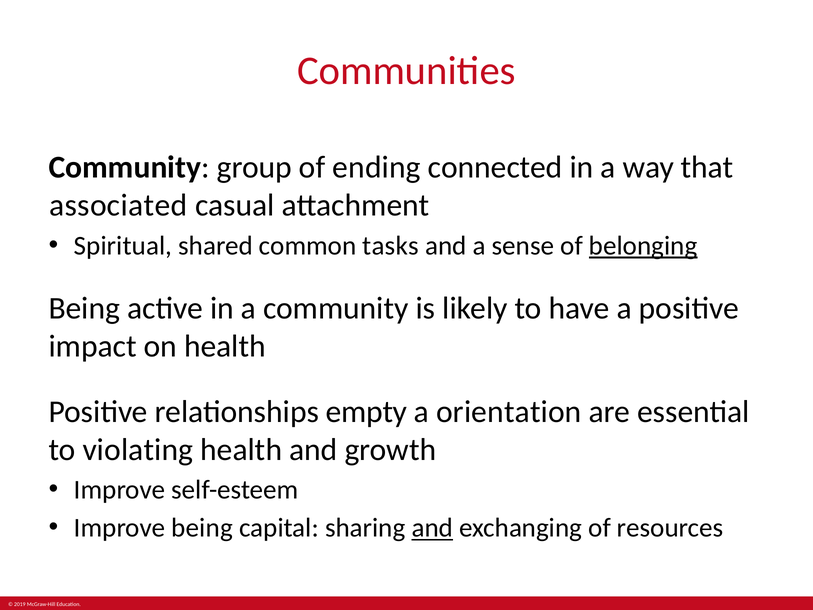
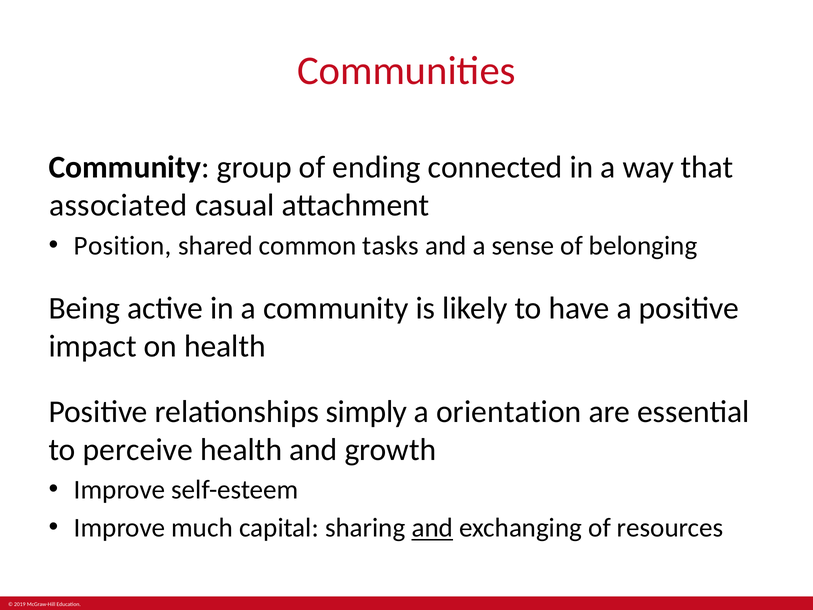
Spiritual: Spiritual -> Position
belonging underline: present -> none
empty: empty -> simply
violating: violating -> perceive
Improve being: being -> much
